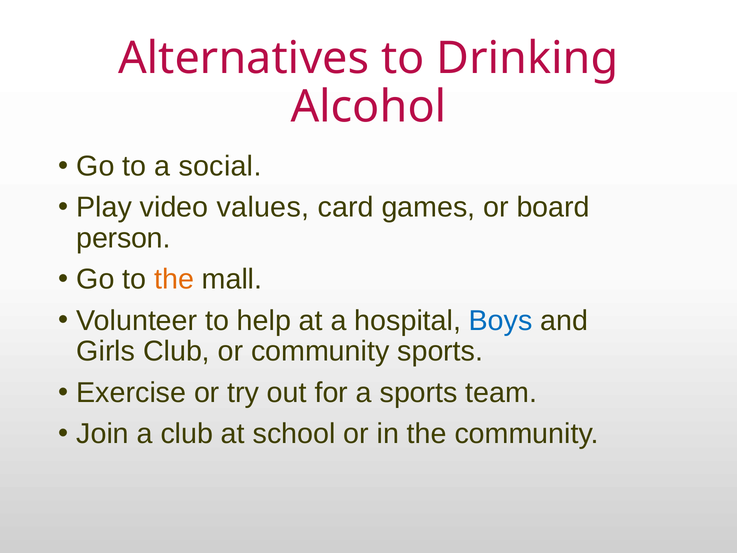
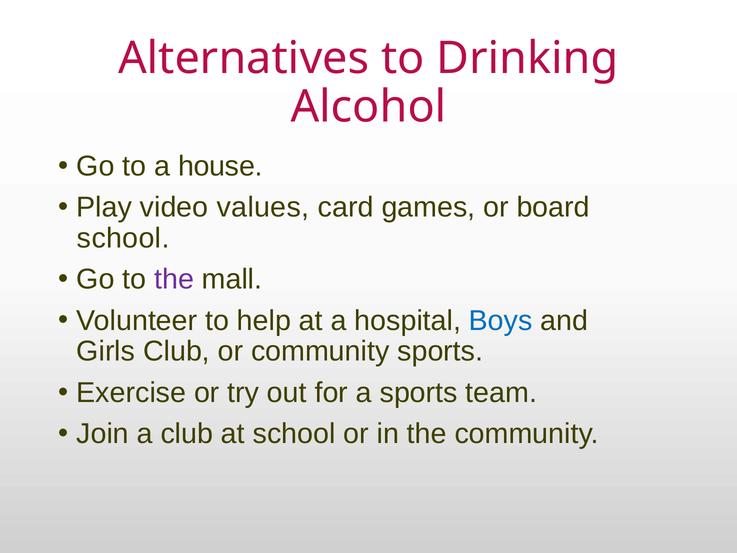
social: social -> house
person at (123, 238): person -> school
the at (174, 279) colour: orange -> purple
